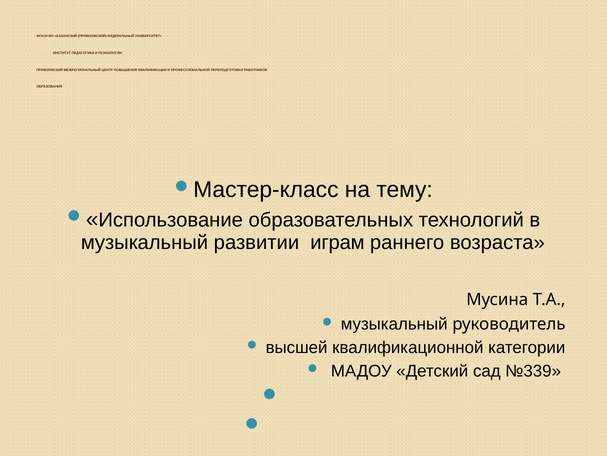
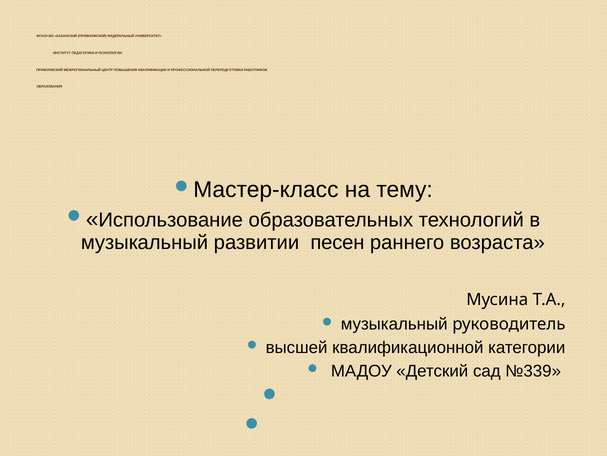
играм: играм -> песен
